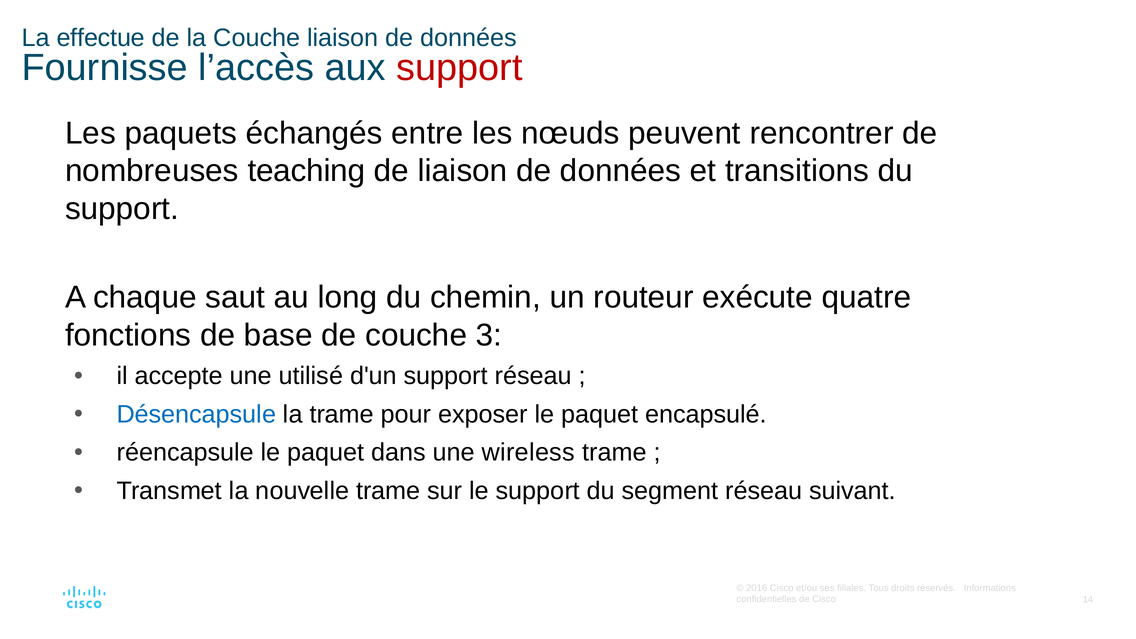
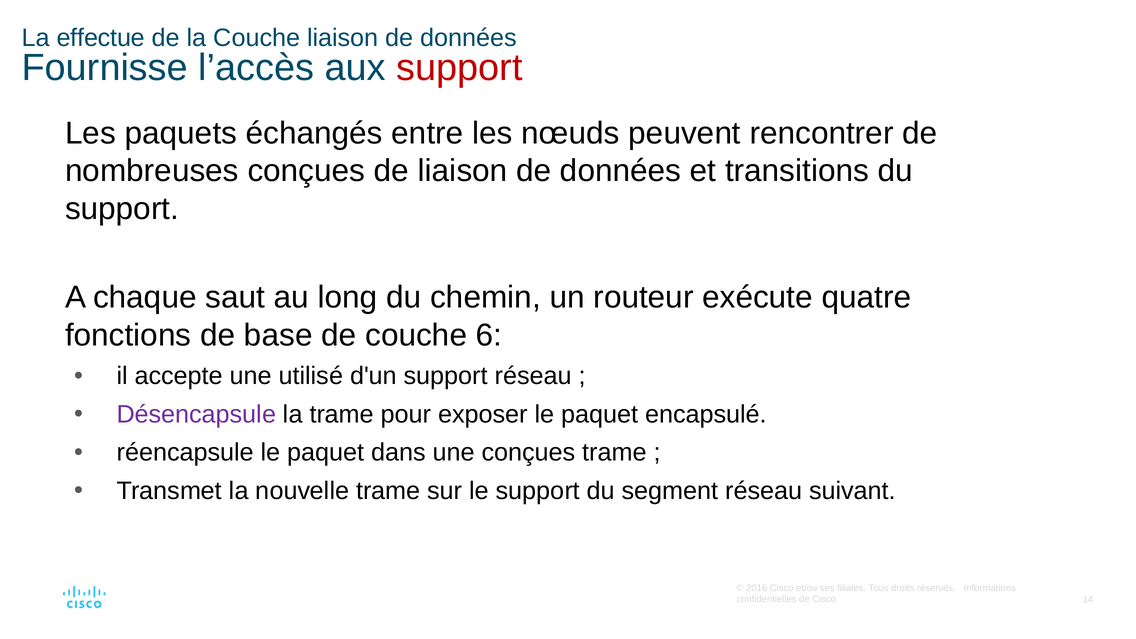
nombreuses teaching: teaching -> conçues
3: 3 -> 6
Désencapsule colour: blue -> purple
une wireless: wireless -> conçues
